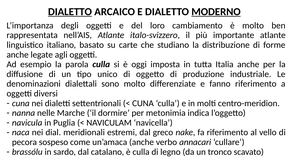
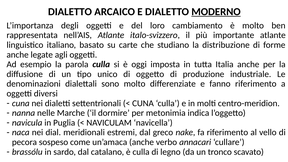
DIALETTO at (70, 12) underline: present -> none
